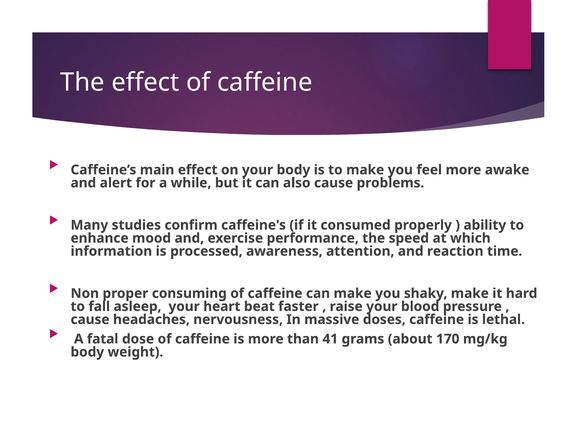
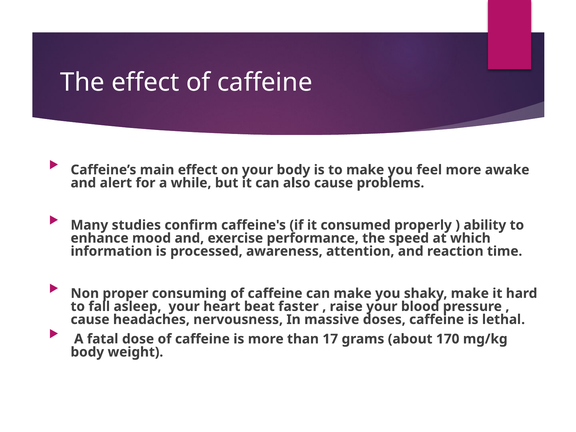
41: 41 -> 17
